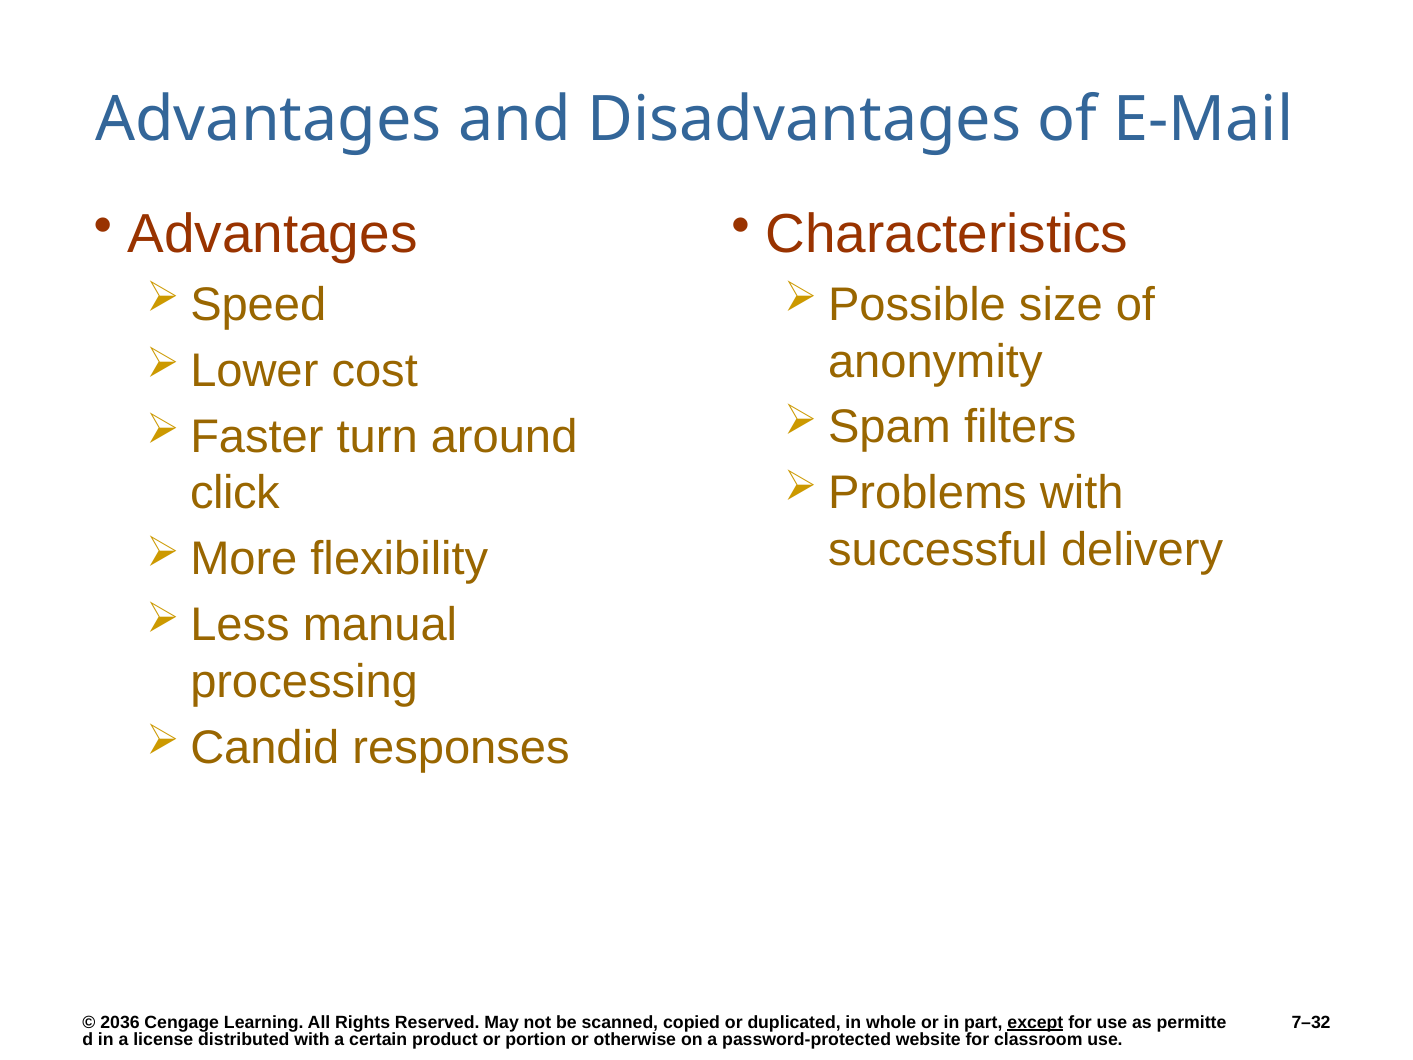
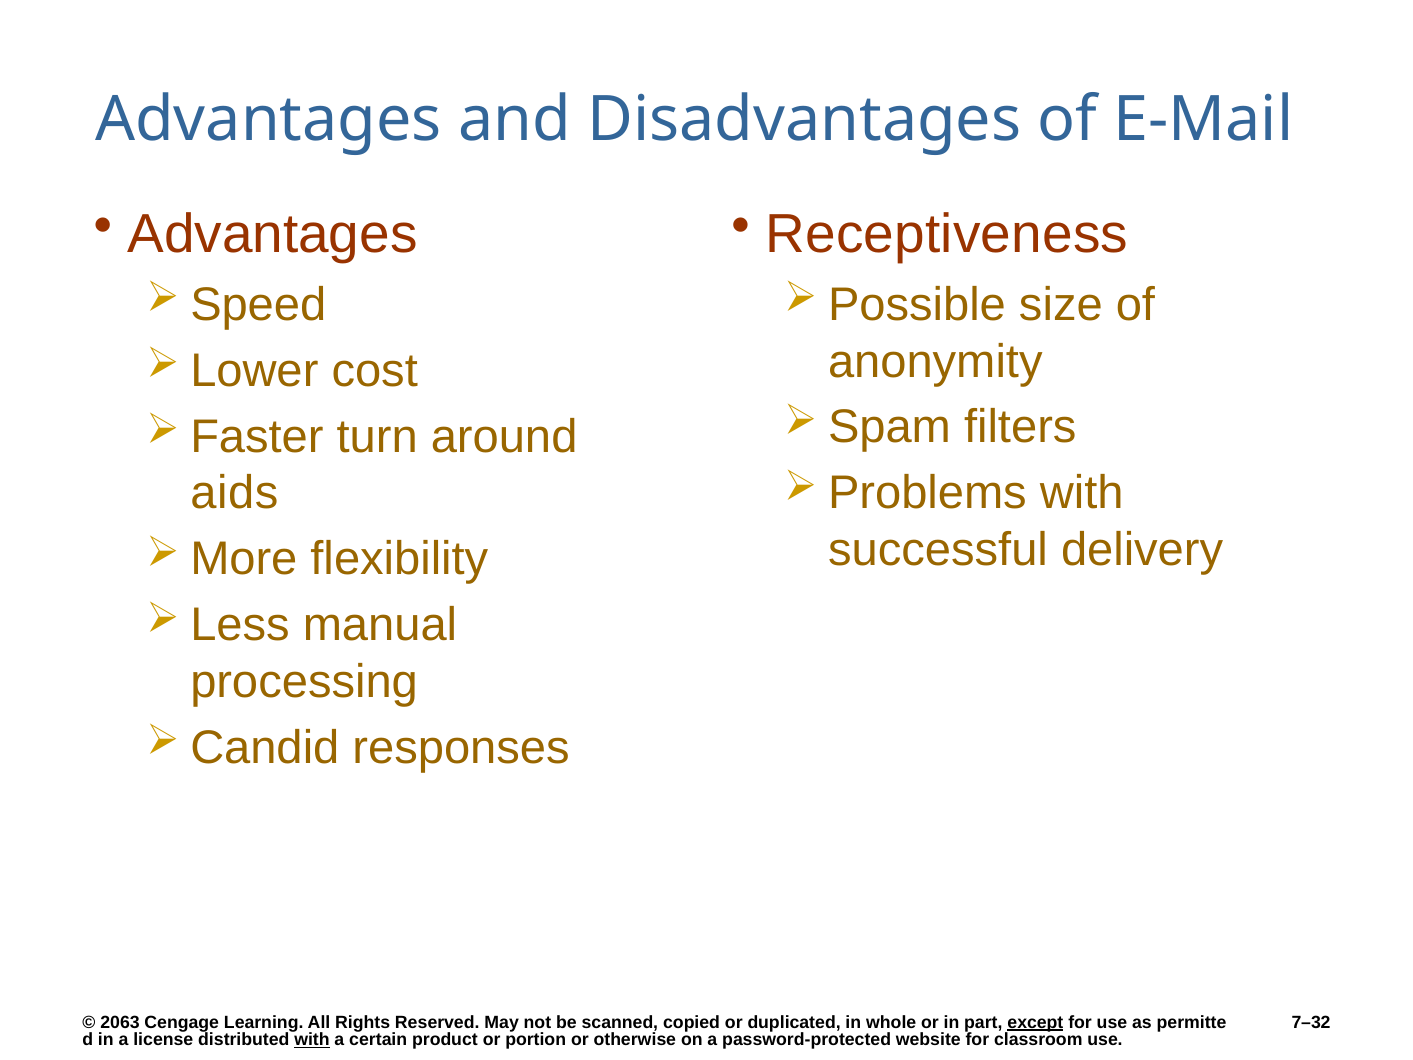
Characteristics: Characteristics -> Receptiveness
click: click -> aids
2036: 2036 -> 2063
with at (312, 1040) underline: none -> present
